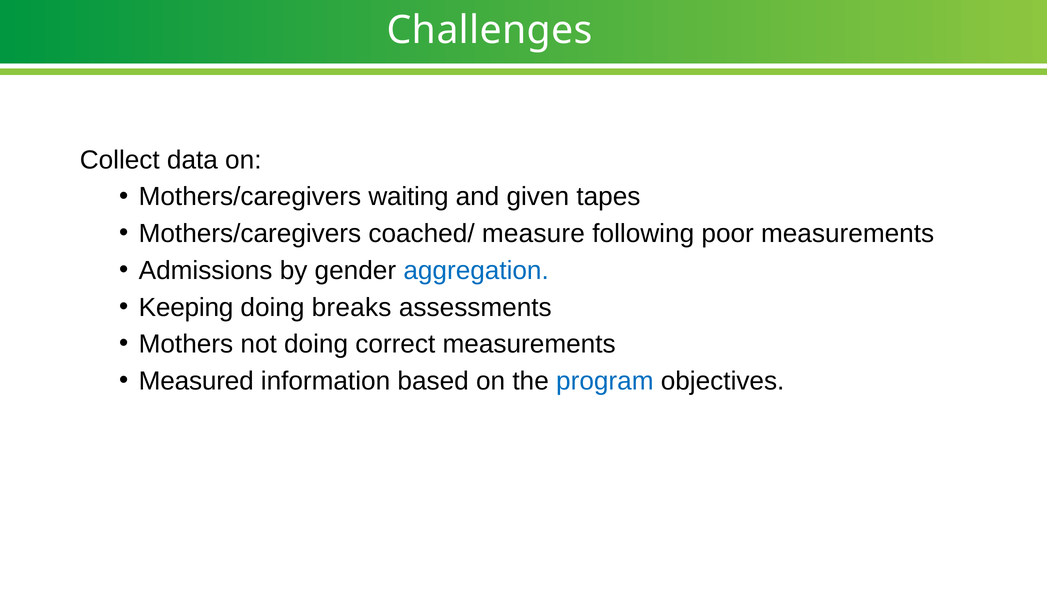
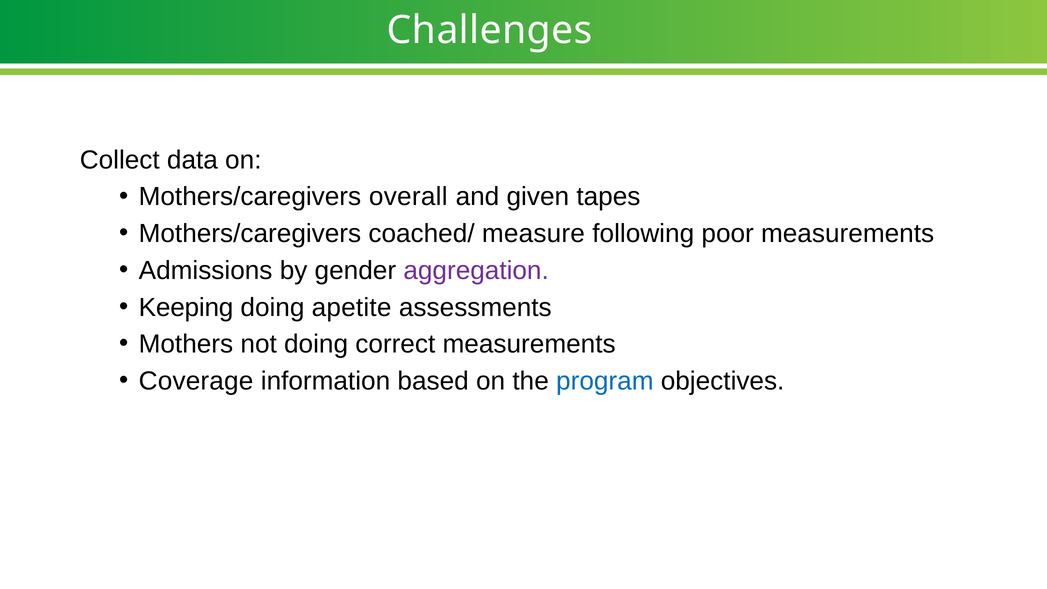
waiting: waiting -> overall
aggregation colour: blue -> purple
breaks: breaks -> apetite
Measured: Measured -> Coverage
